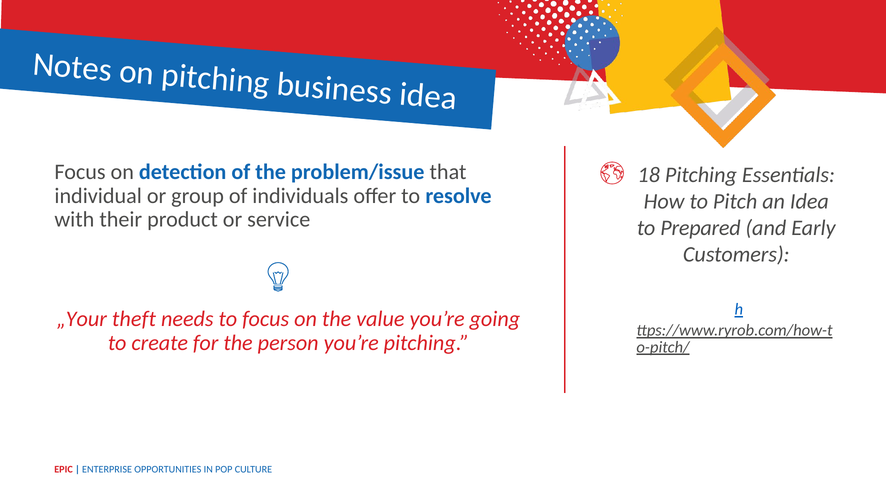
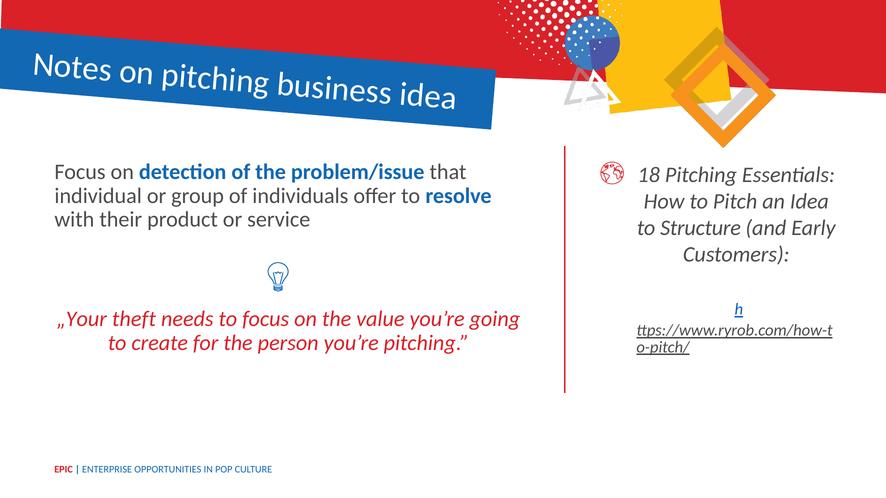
Prepared: Prepared -> Structure
